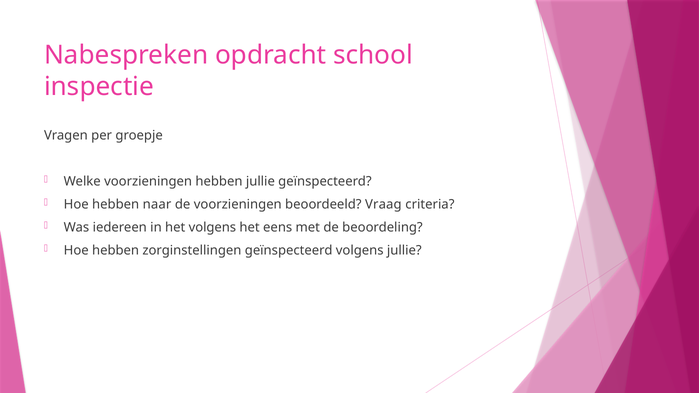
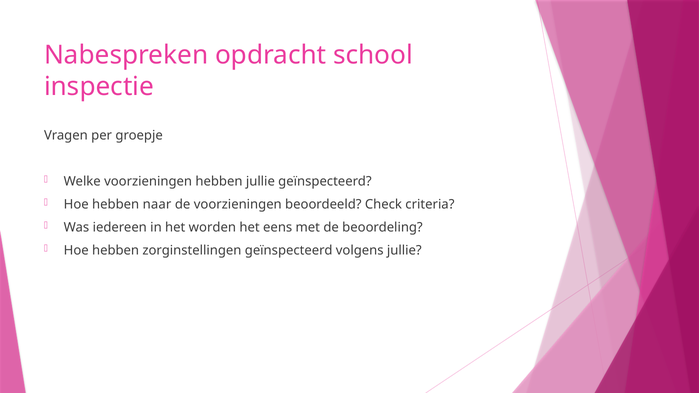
Vraag: Vraag -> Check
het volgens: volgens -> worden
